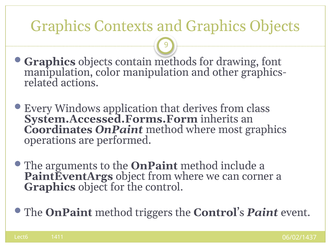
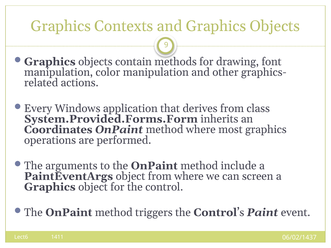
System.Accessed.Forms.Form: System.Accessed.Forms.Form -> System.Provided.Forms.Form
corner: corner -> screen
